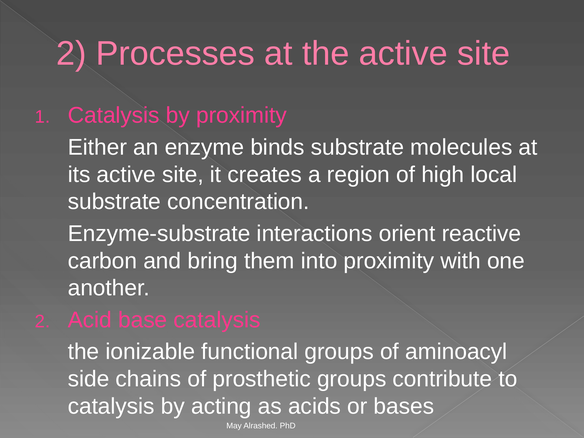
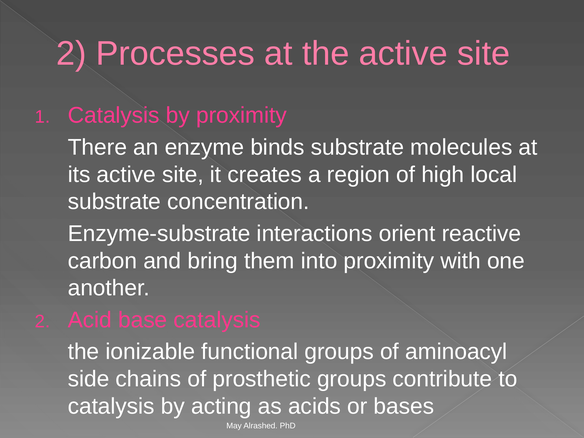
Either: Either -> There
